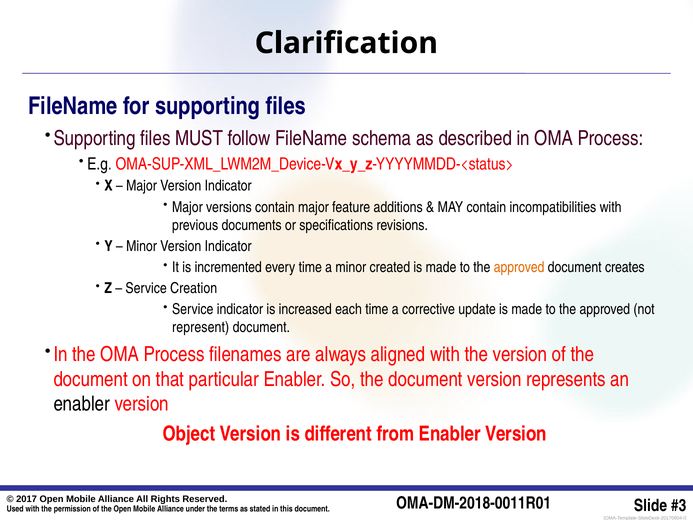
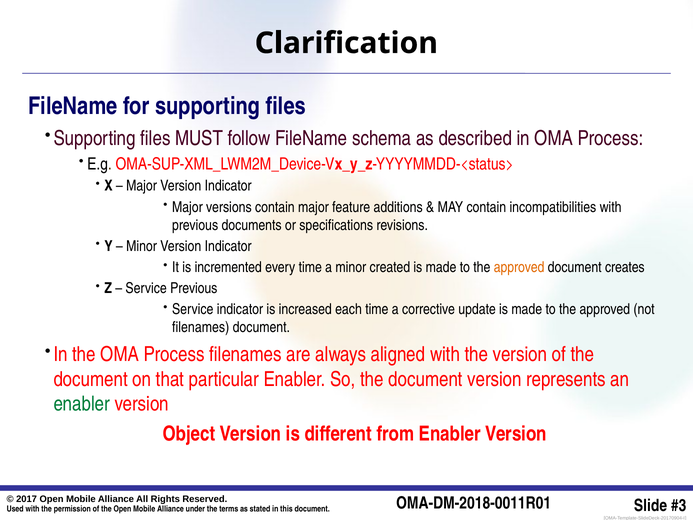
Service Creation: Creation -> Previous
represent at (201, 327): represent -> filenames
enabler at (82, 404) colour: black -> green
